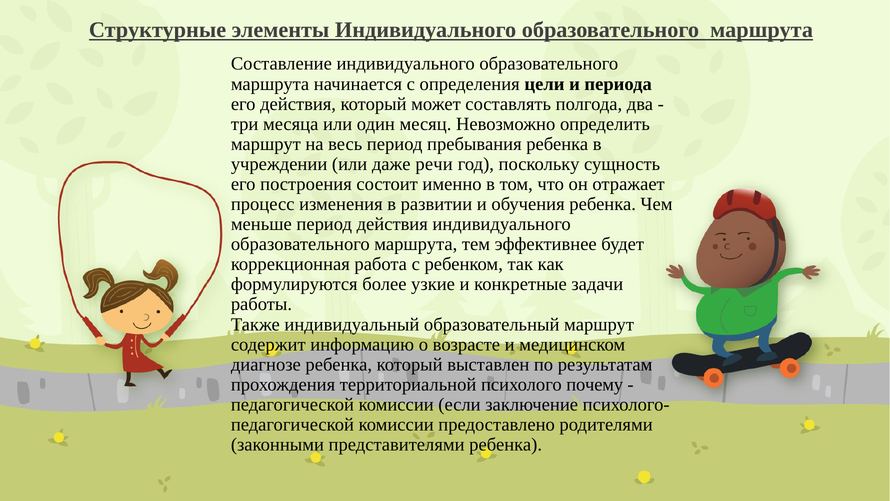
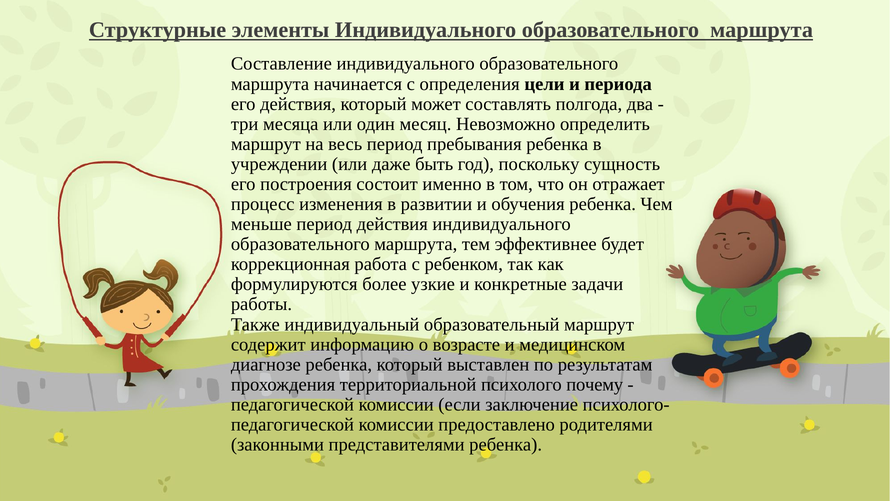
речи: речи -> быть
